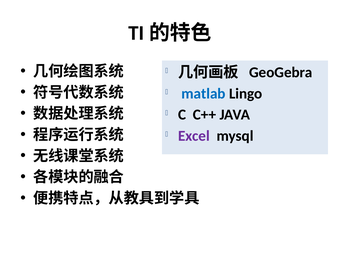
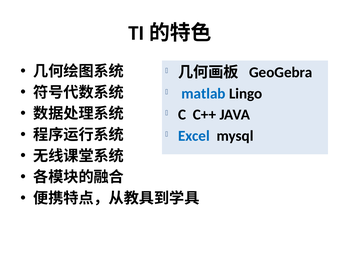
Excel colour: purple -> blue
